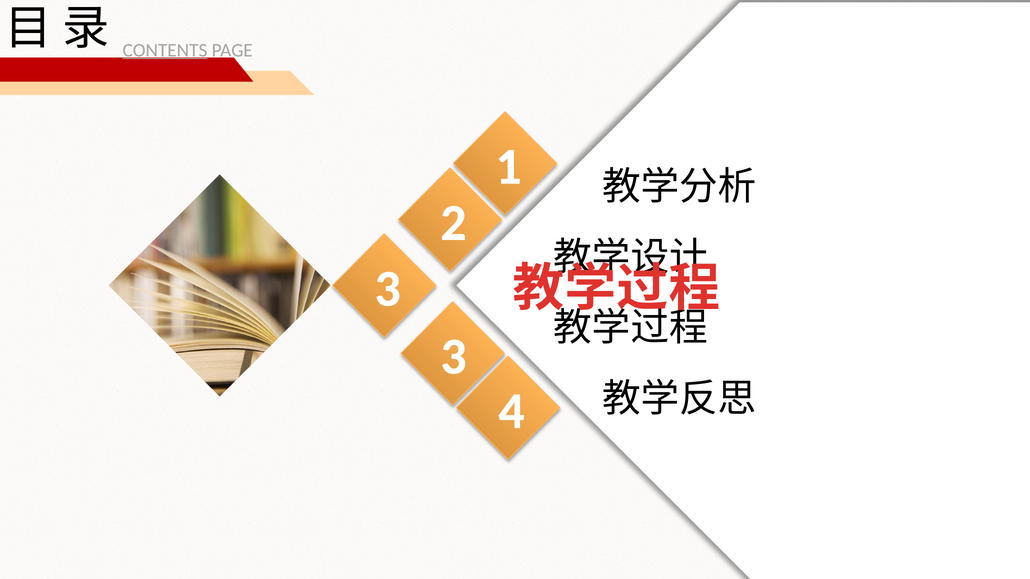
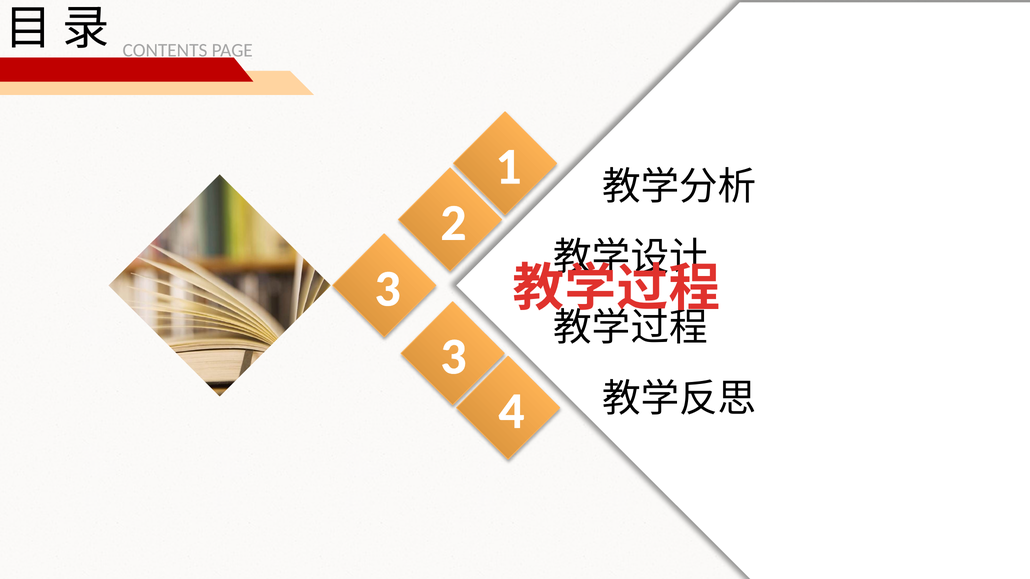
CONTENTS underline: present -> none
